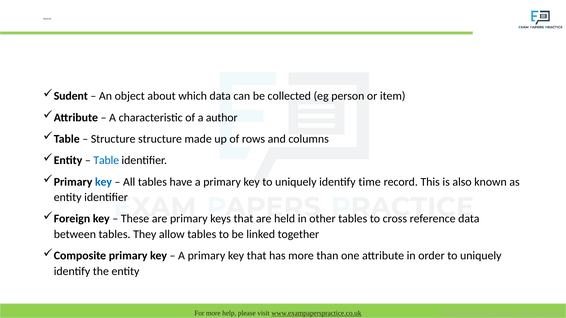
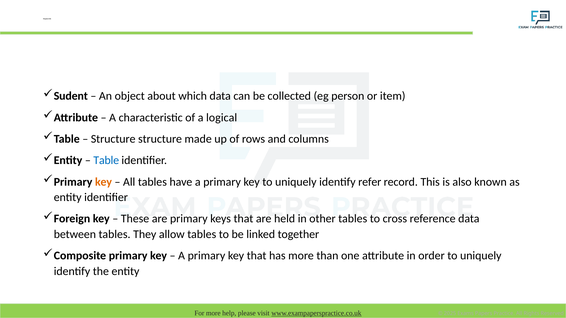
author: author -> logical
key at (103, 182) colour: blue -> orange
time: time -> refer
